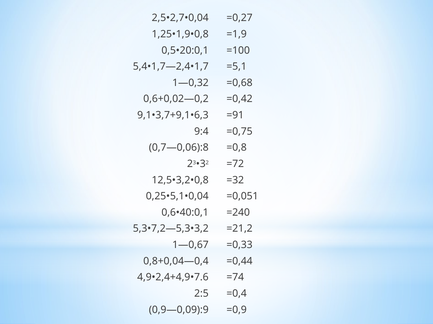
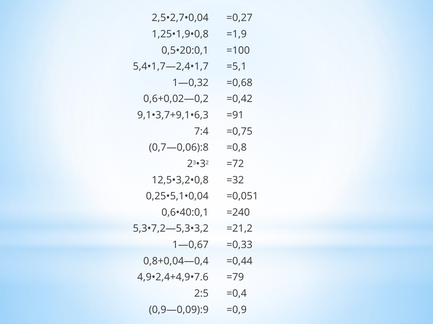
9:4: 9:4 -> 7:4
=74: =74 -> =79
